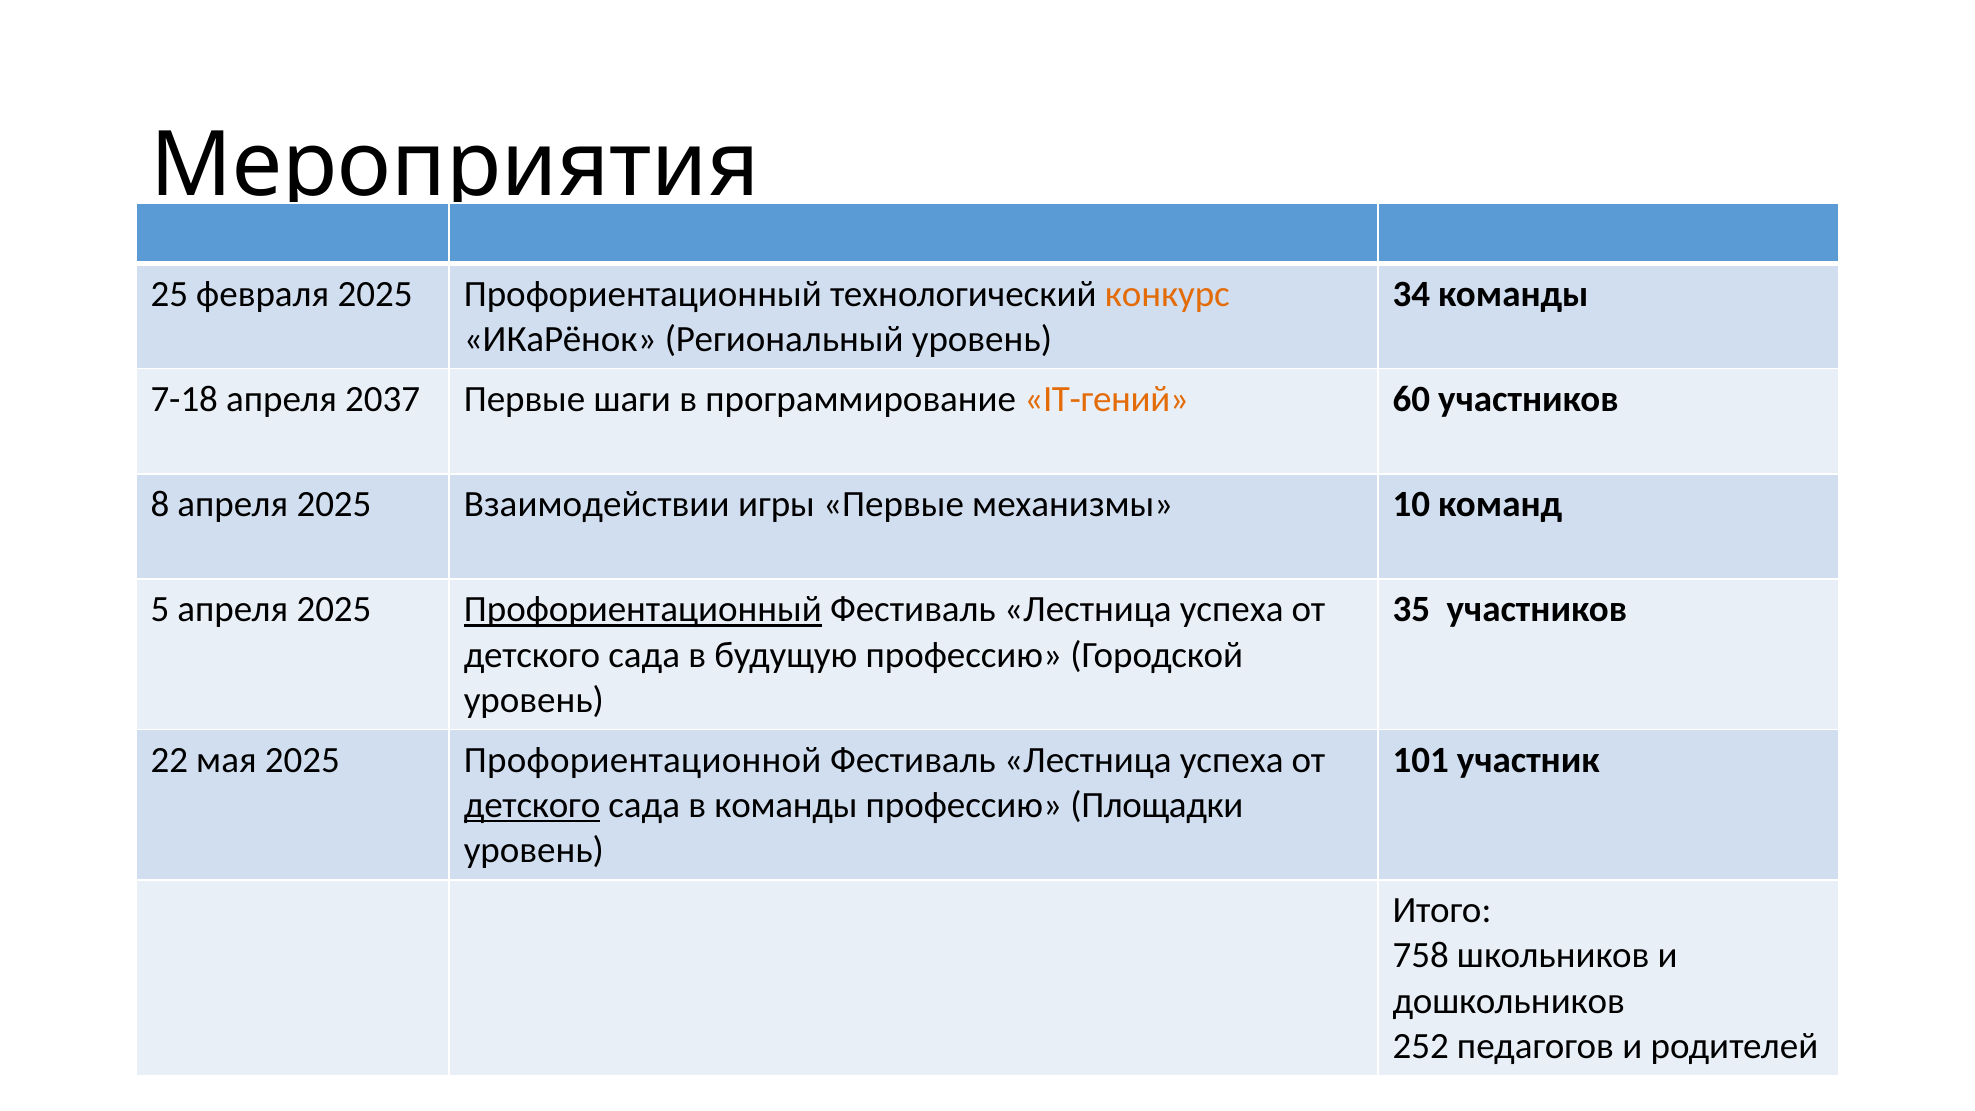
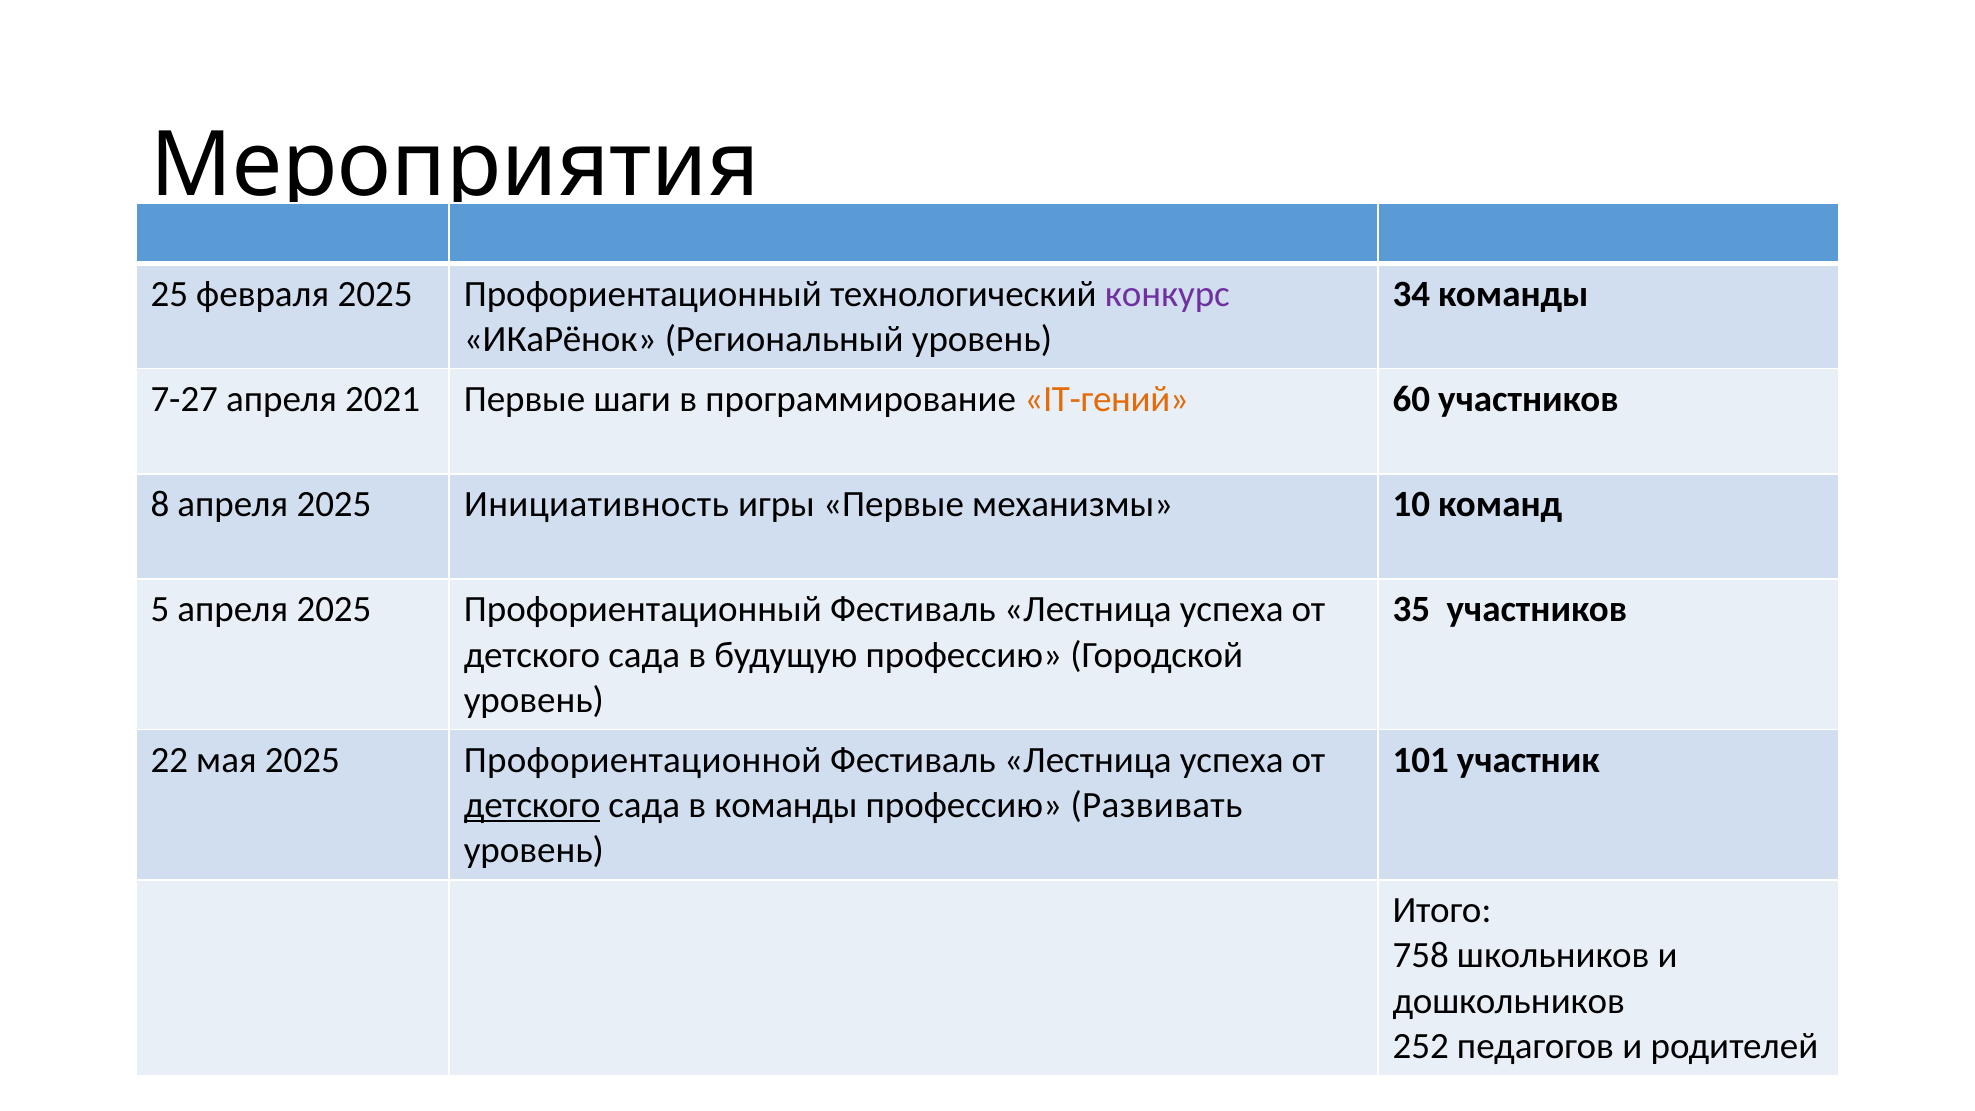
конкурс colour: orange -> purple
7-18: 7-18 -> 7-27
2037: 2037 -> 2021
Взаимодействии: Взаимодействии -> Инициативность
Профориентационный at (643, 610) underline: present -> none
Площадки: Площадки -> Развивать
